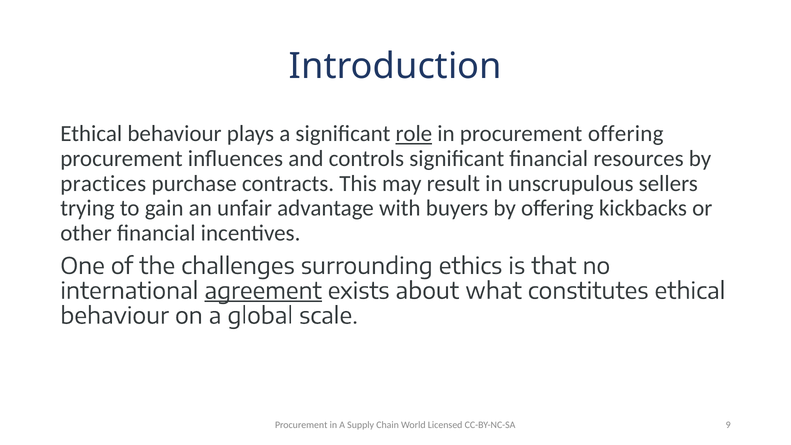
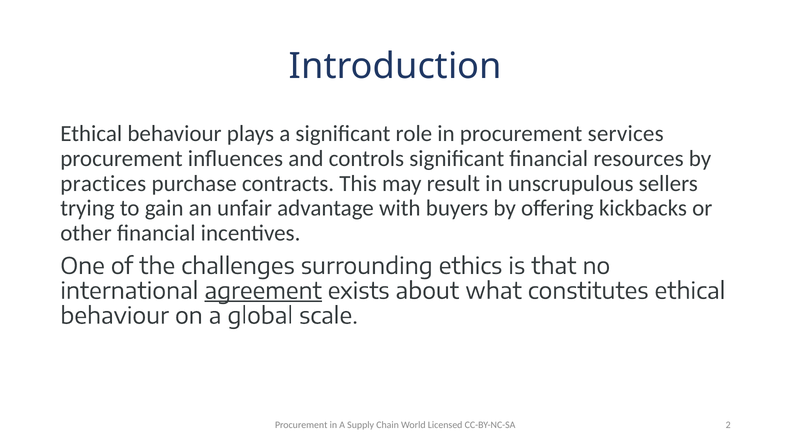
role underline: present -> none
procurement offering: offering -> services
9: 9 -> 2
